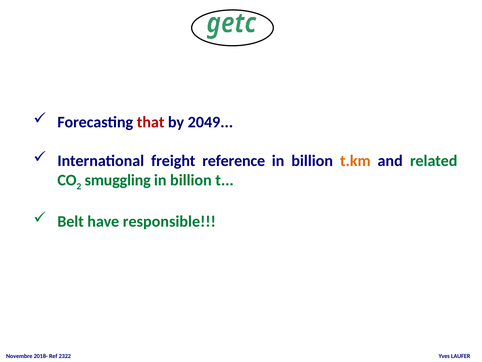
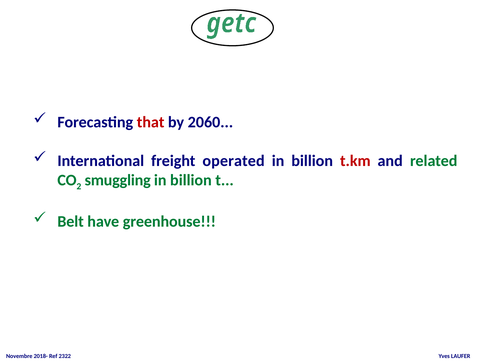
2049: 2049 -> 2060
reference: reference -> operated
t.km colour: orange -> red
responsible: responsible -> greenhouse
